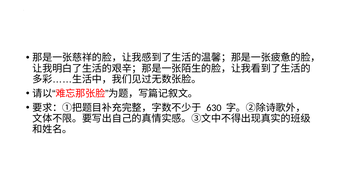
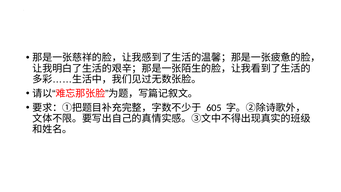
630: 630 -> 605
